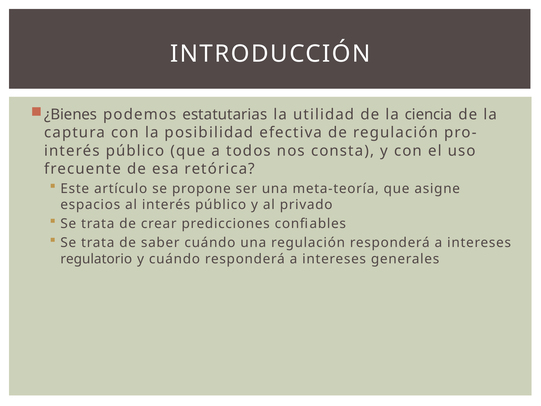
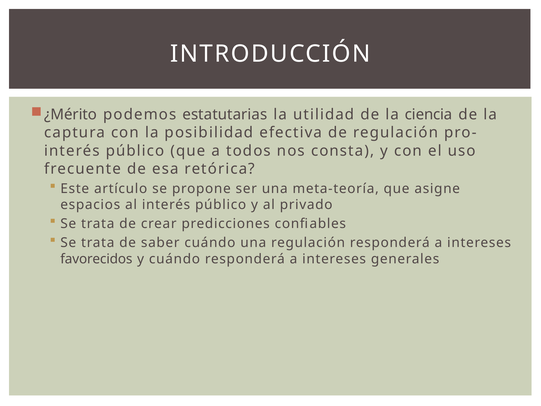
¿Bienes: ¿Bienes -> ¿Mérito
regulatorio: regulatorio -> favorecidos
